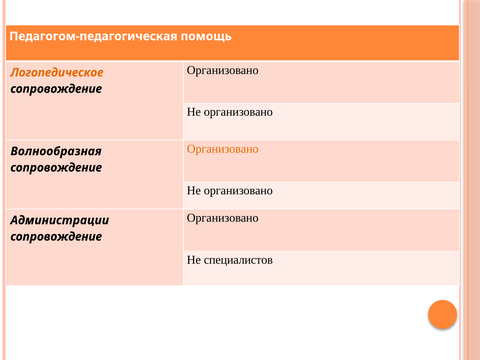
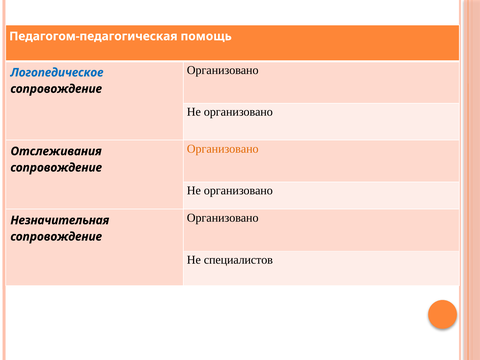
Логопедическое colour: orange -> blue
Волнообразная: Волнообразная -> Отслеживания
Администрации: Администрации -> Незначительная
